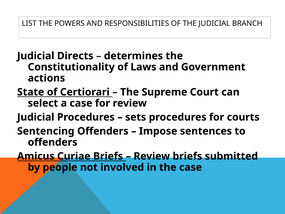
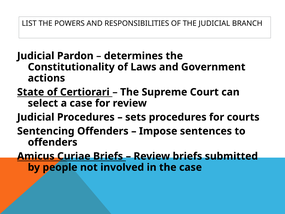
Directs: Directs -> Pardon
